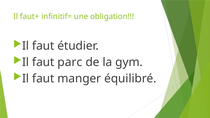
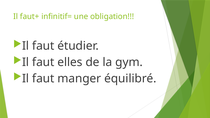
parc: parc -> elles
